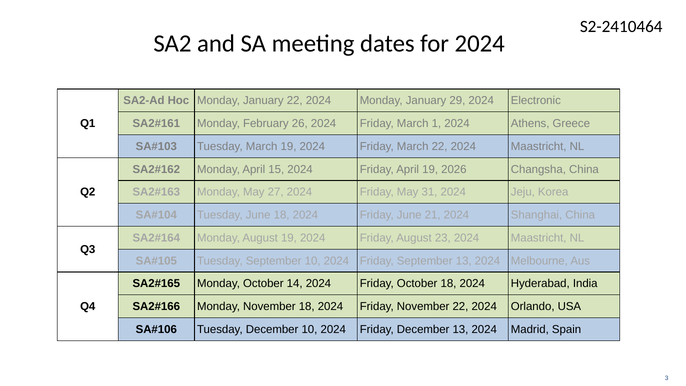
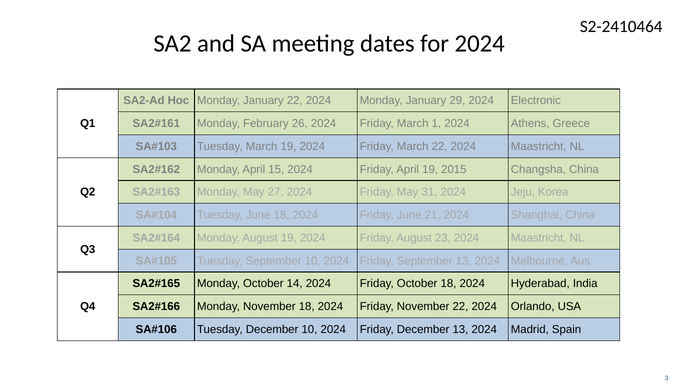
2026: 2026 -> 2015
